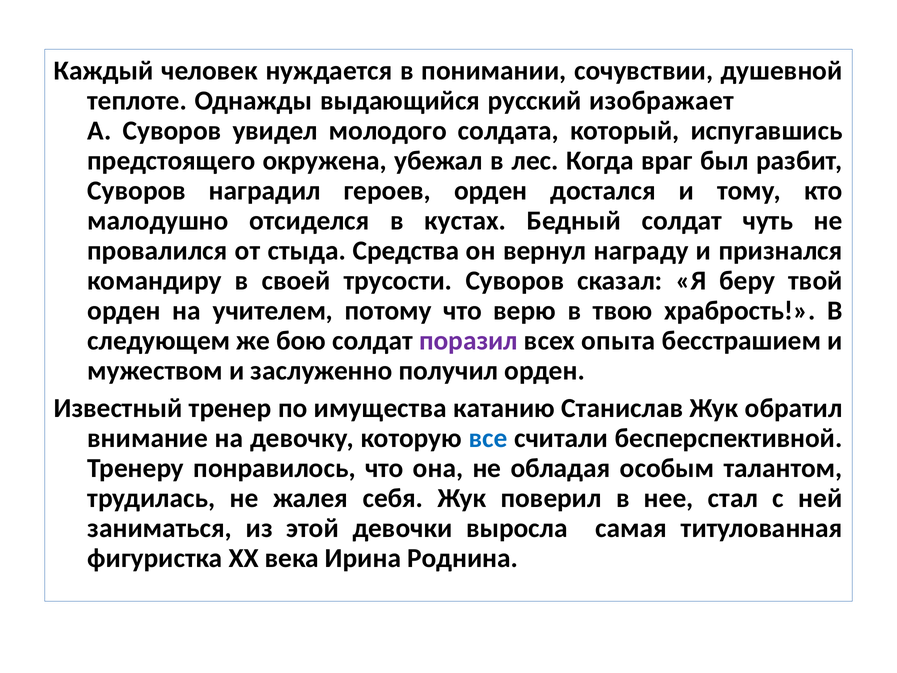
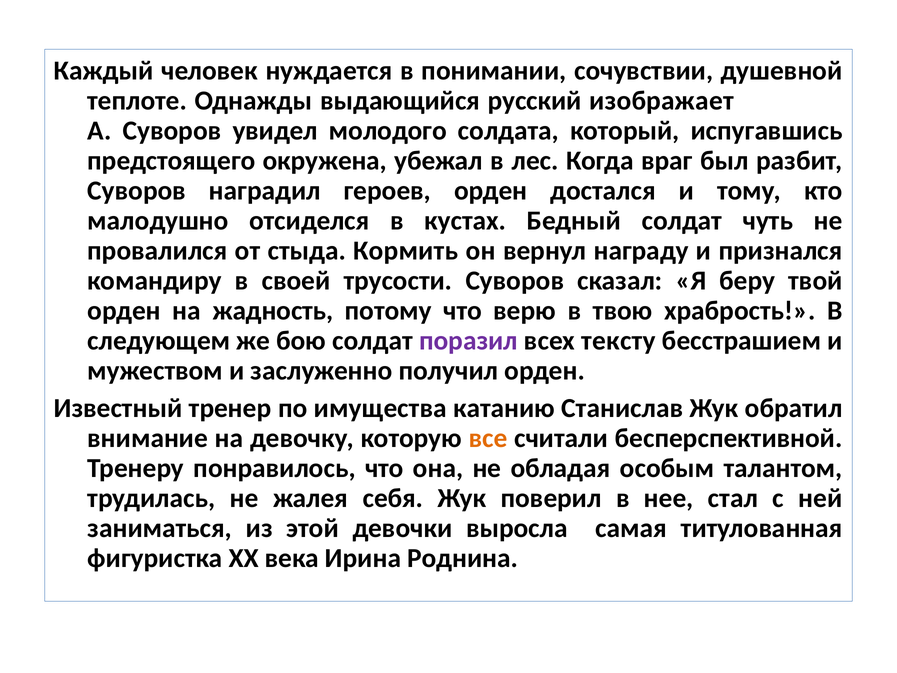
Средства: Средства -> Кормить
учителем: учителем -> жадность
опыта: опыта -> тексту
все colour: blue -> orange
